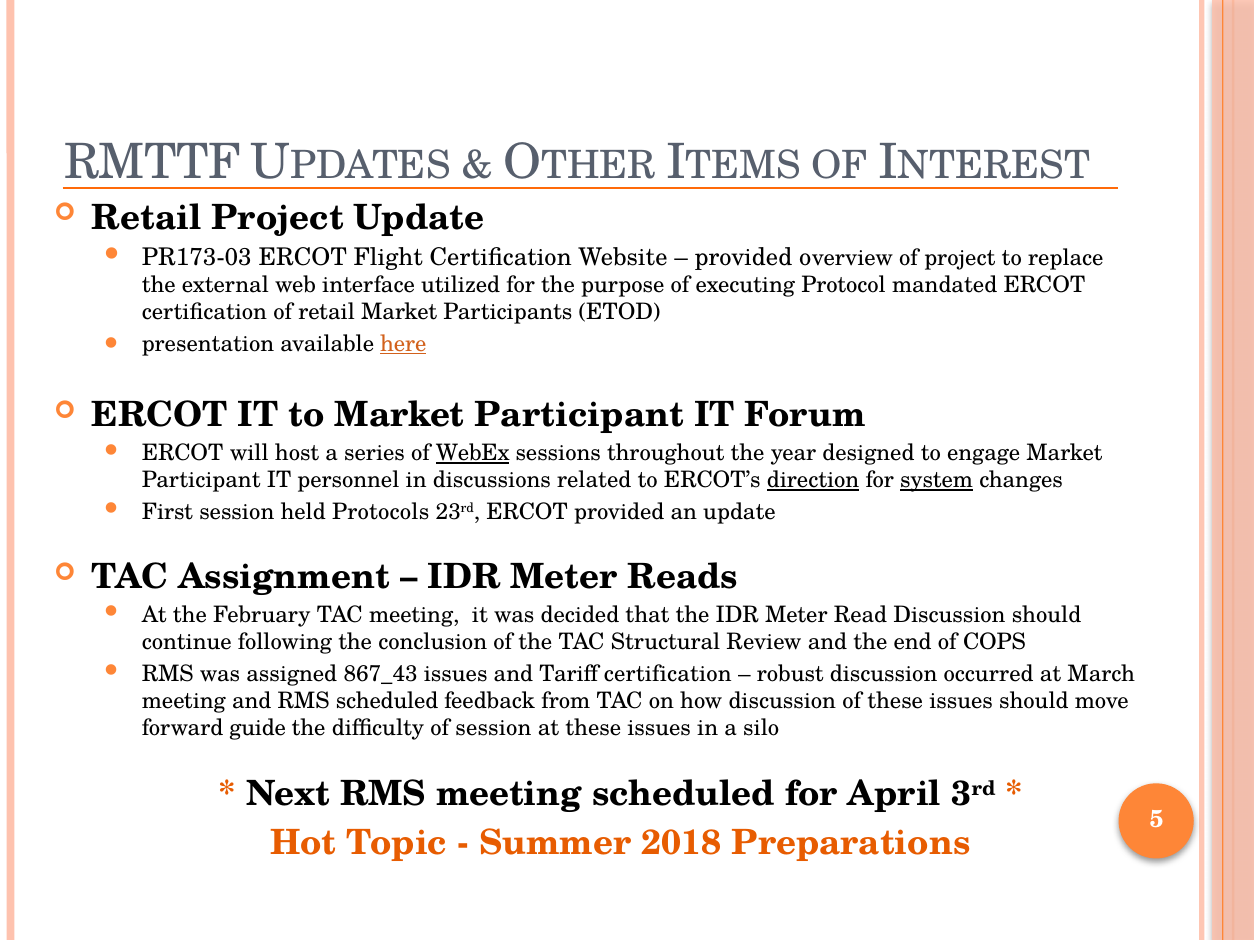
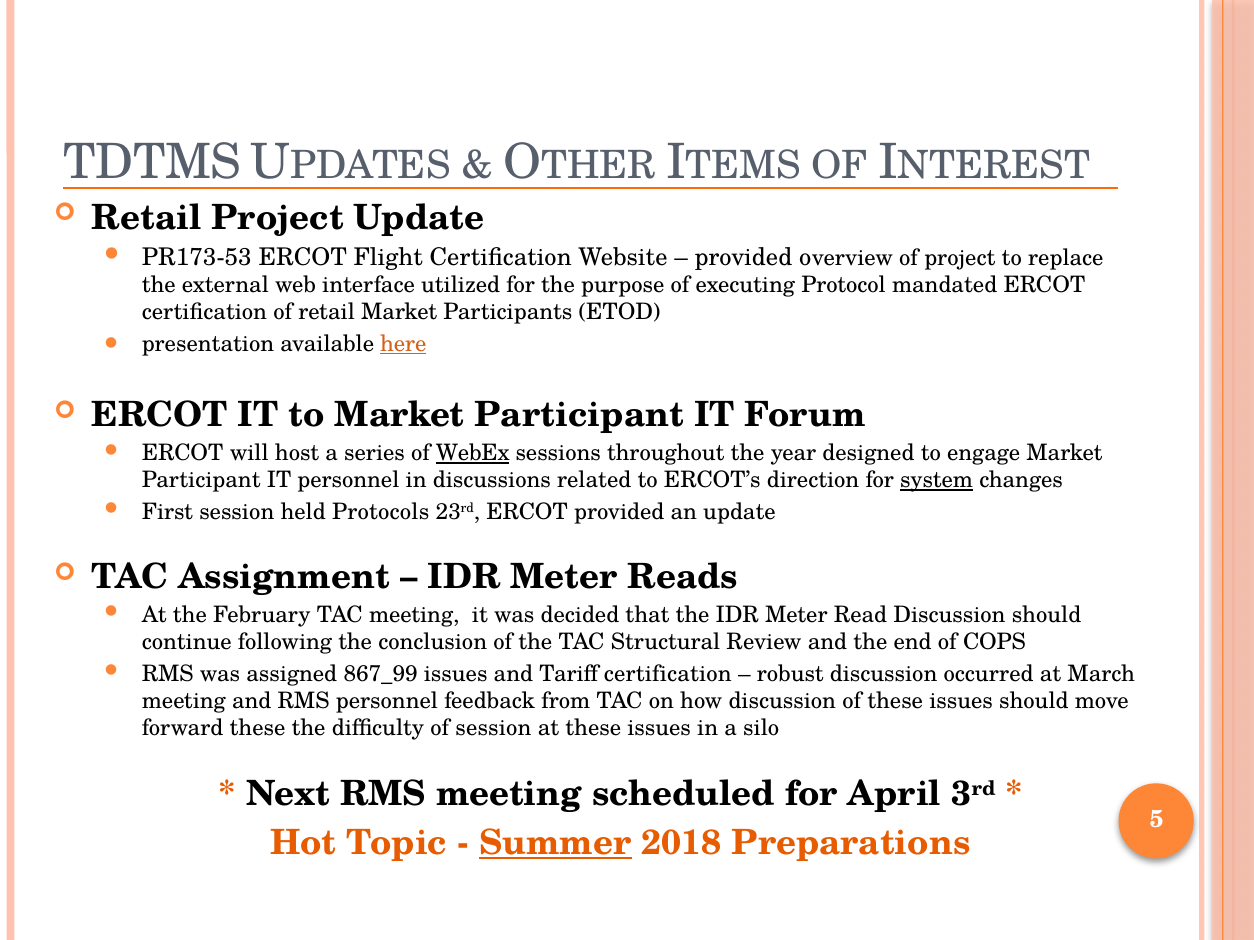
RMTTF: RMTTF -> TDTMS
PR173-03: PR173-03 -> PR173-53
direction underline: present -> none
867_43: 867_43 -> 867_99
RMS scheduled: scheduled -> personnel
forward guide: guide -> these
Summer underline: none -> present
